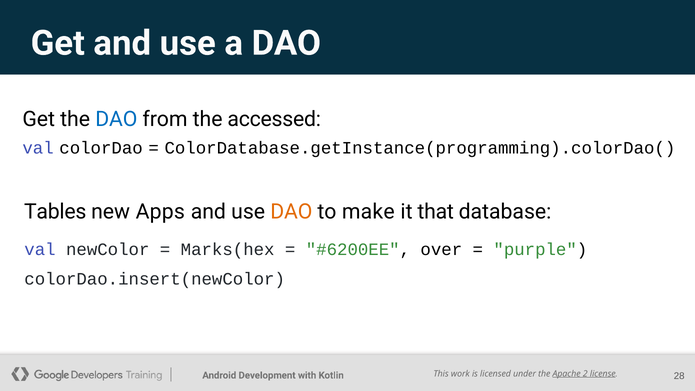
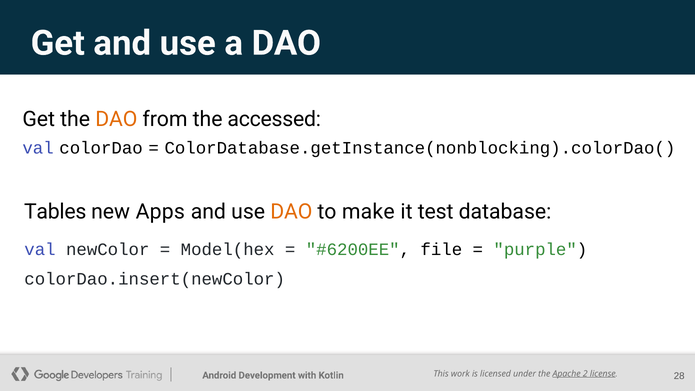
DAO at (116, 119) colour: blue -> orange
ColorDatabase.getInstance(programming).colorDao(: ColorDatabase.getInstance(programming).colorDao( -> ColorDatabase.getInstance(nonblocking).colorDao(
that: that -> test
Marks(hex: Marks(hex -> Model(hex
over: over -> file
